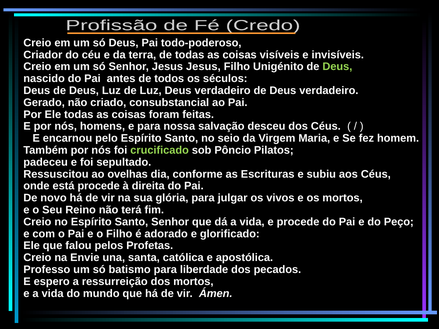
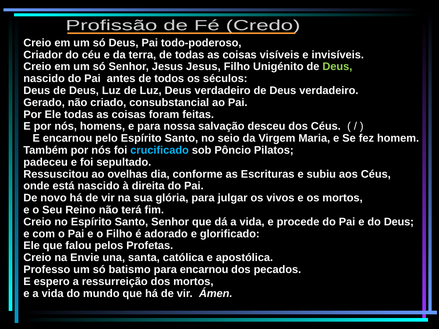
crucificado colour: light green -> light blue
está procede: procede -> nascido
do Peço: Peço -> Deus
para liberdade: liberdade -> encarnou
